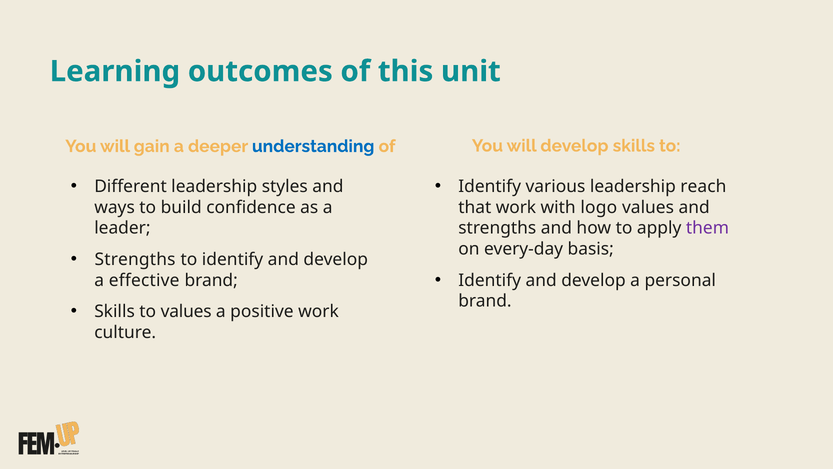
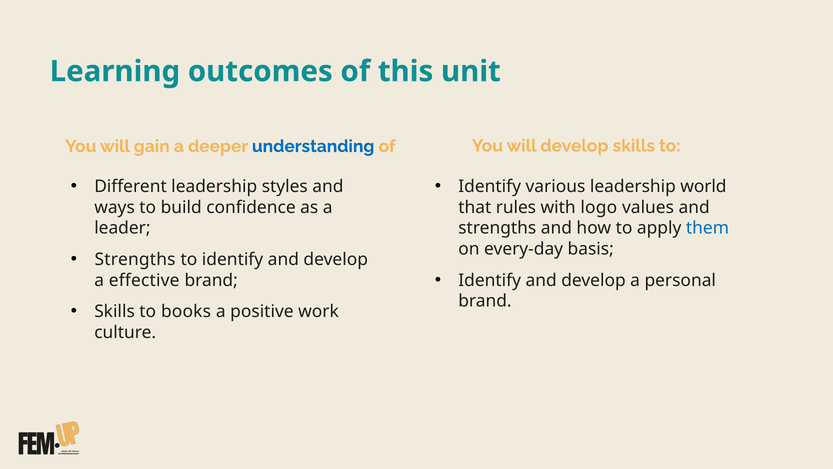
reach: reach -> world
that work: work -> rules
them colour: purple -> blue
to values: values -> books
